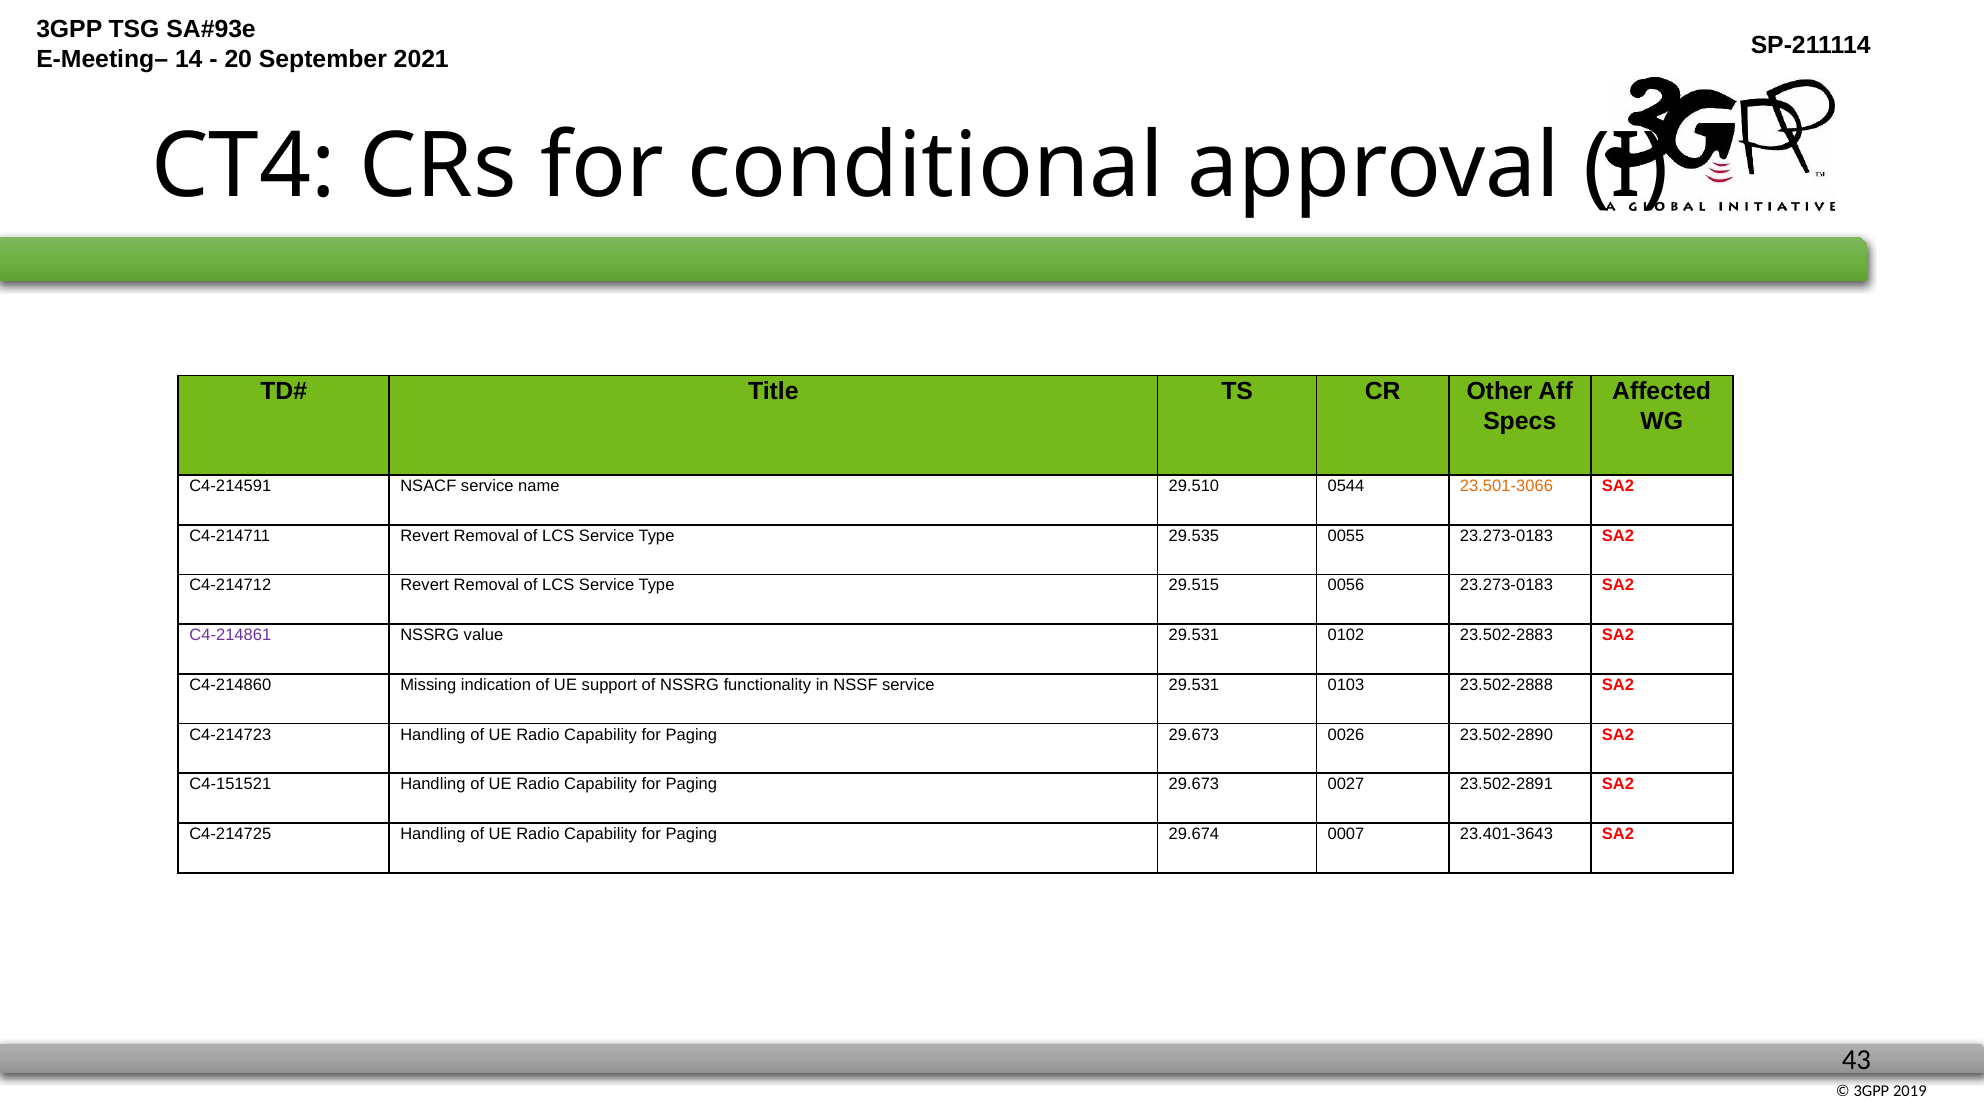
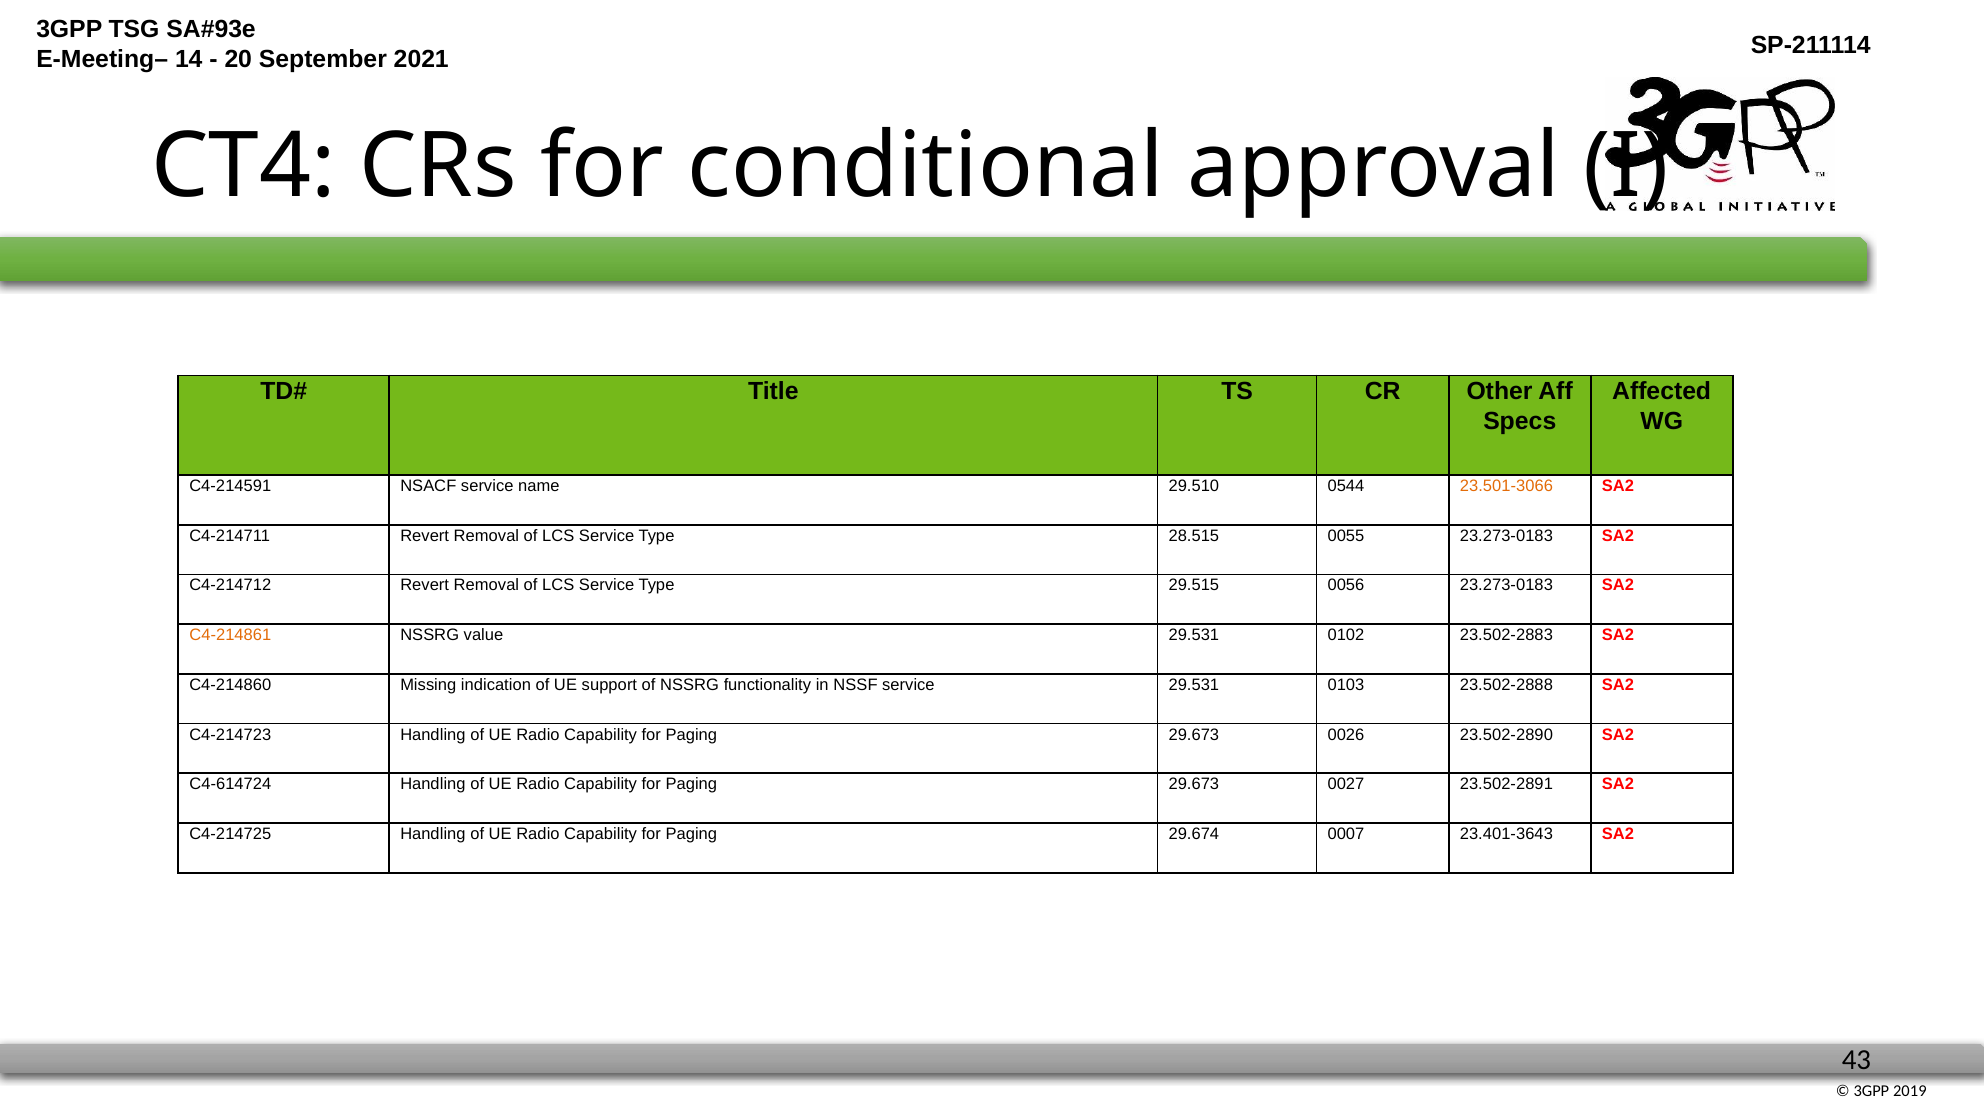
29.535: 29.535 -> 28.515
C4-214861 colour: purple -> orange
C4-151521: C4-151521 -> C4-614724
